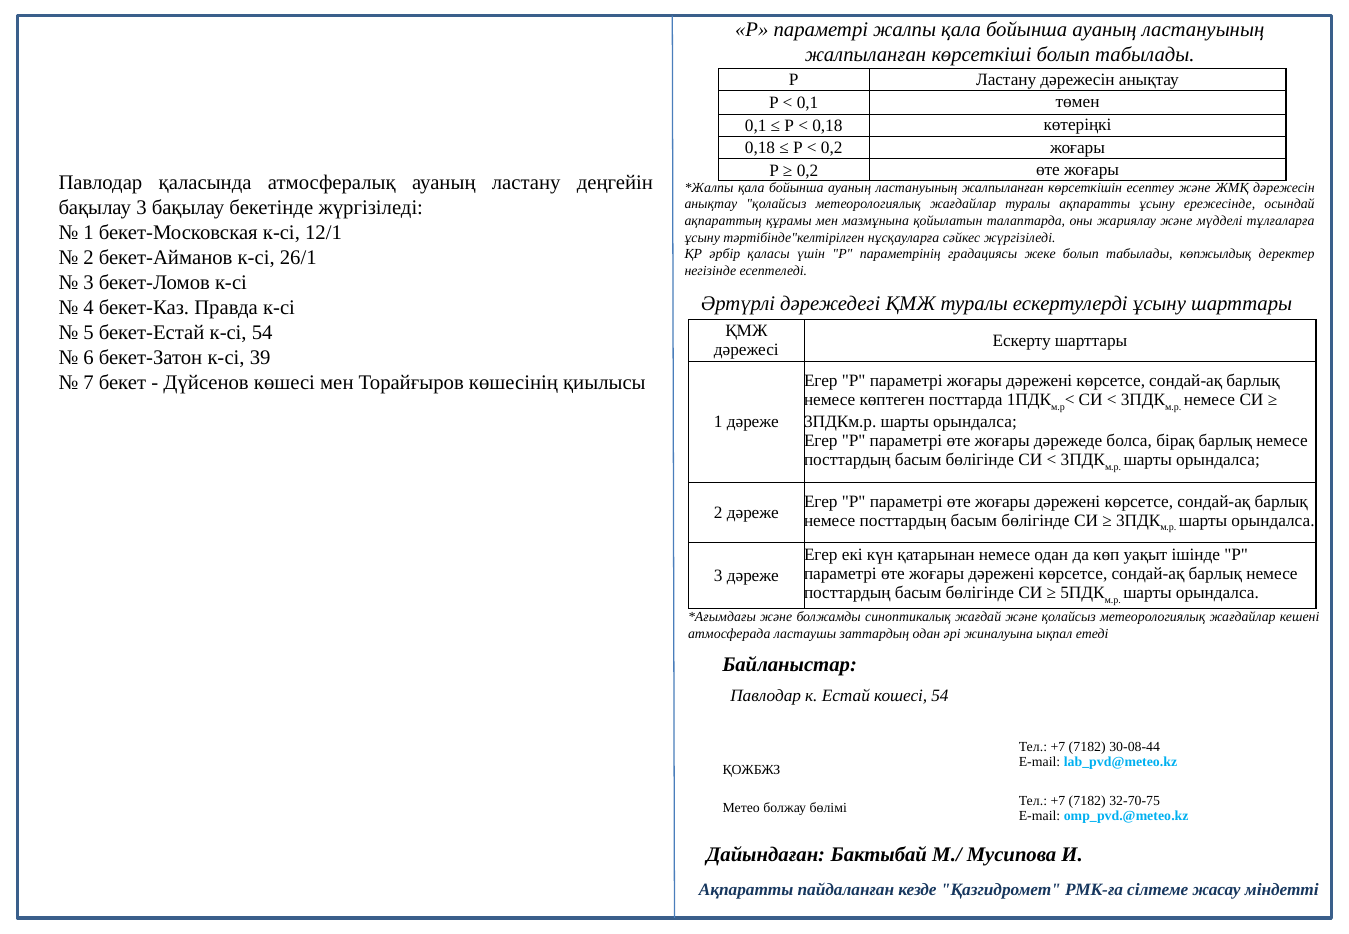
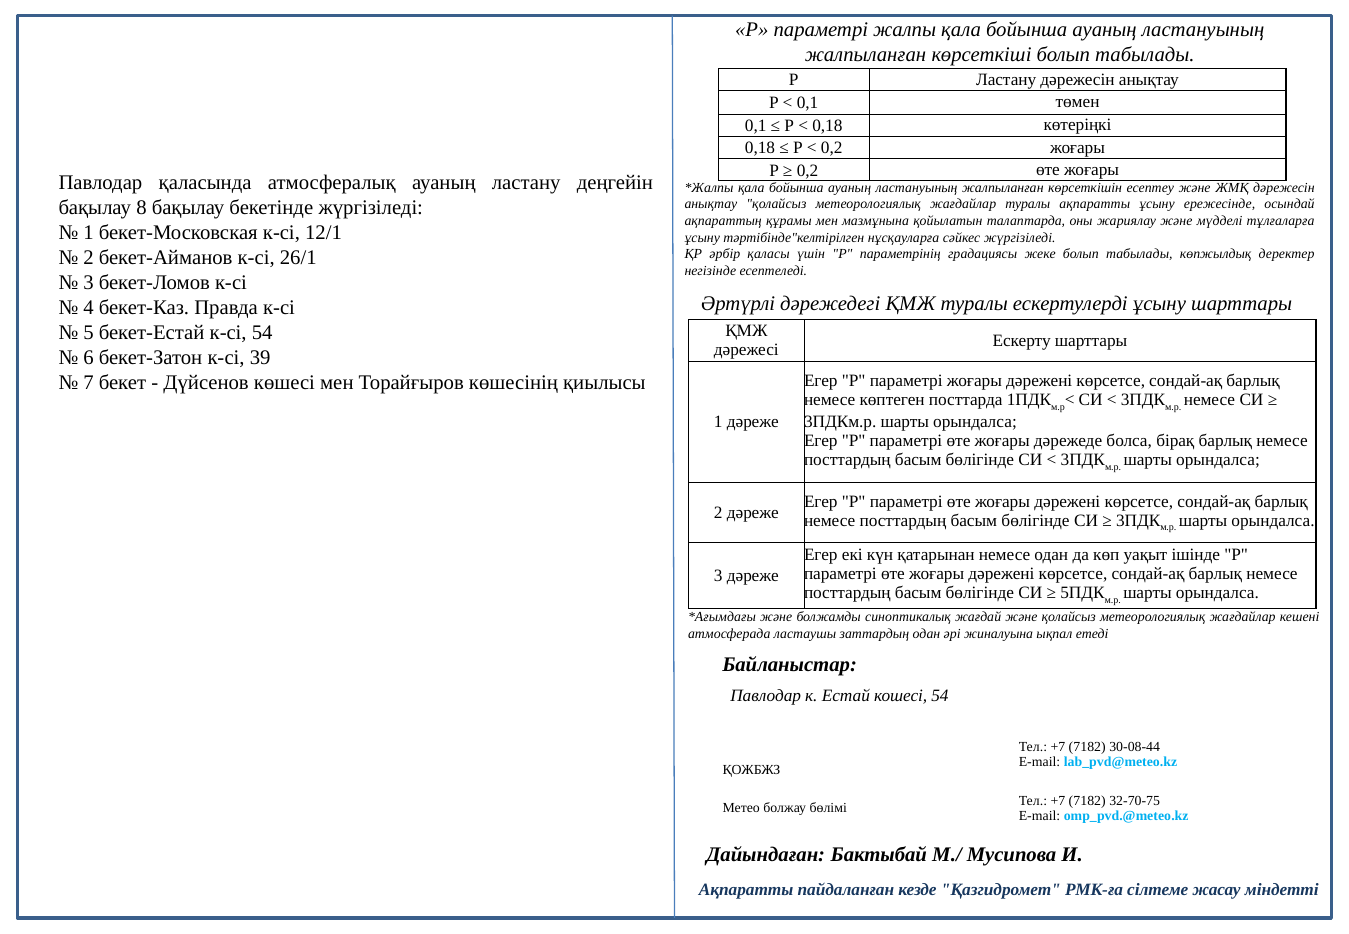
бақылау 3: 3 -> 8
